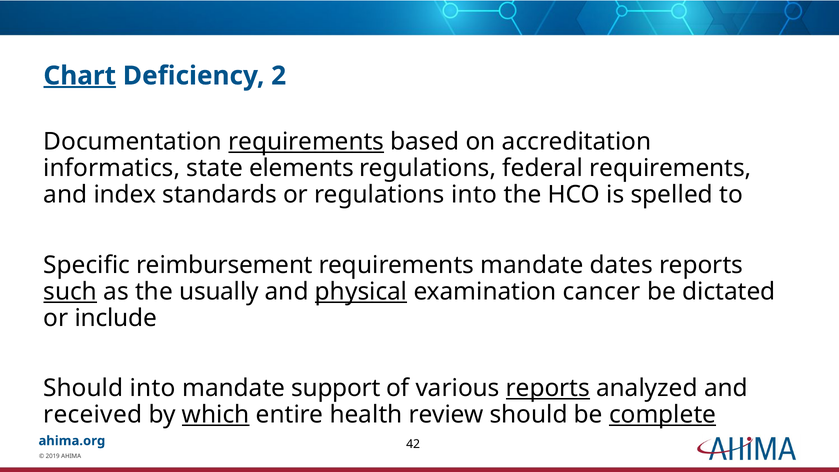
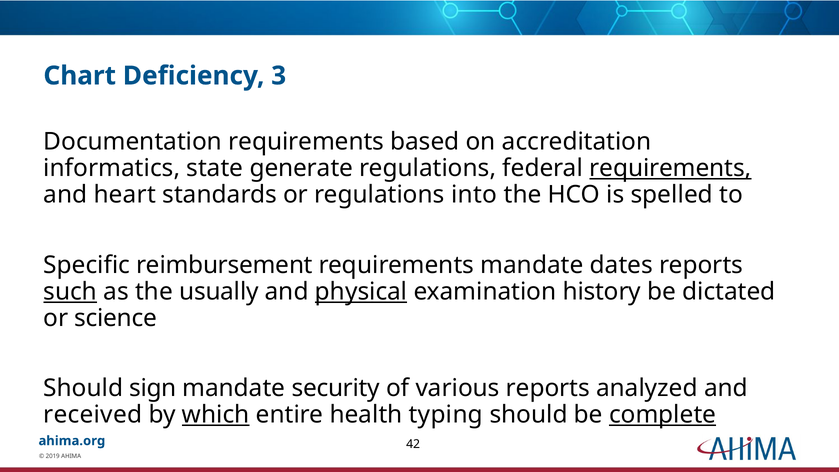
Chart underline: present -> none
2: 2 -> 3
requirements at (306, 142) underline: present -> none
elements: elements -> generate
requirements at (670, 168) underline: none -> present
index: index -> heart
cancer: cancer -> history
include: include -> science
Should into: into -> sign
support: support -> security
reports at (548, 388) underline: present -> none
review: review -> typing
